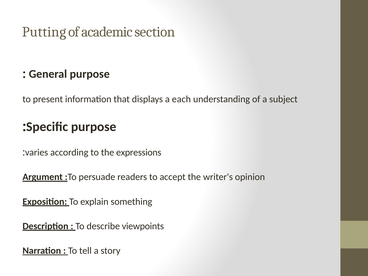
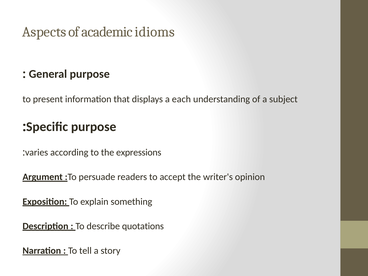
Putting: Putting -> Aspects
section: section -> idioms
viewpoints: viewpoints -> quotations
